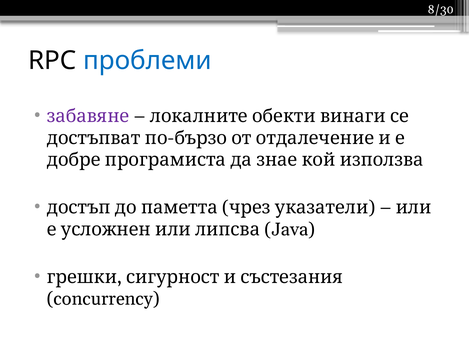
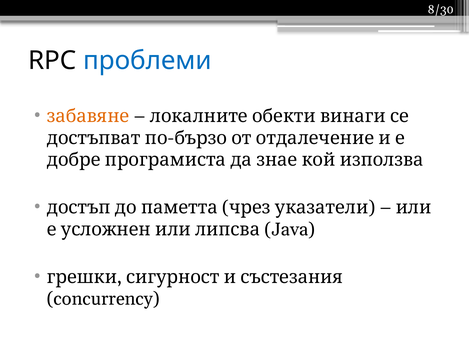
забавяне colour: purple -> orange
